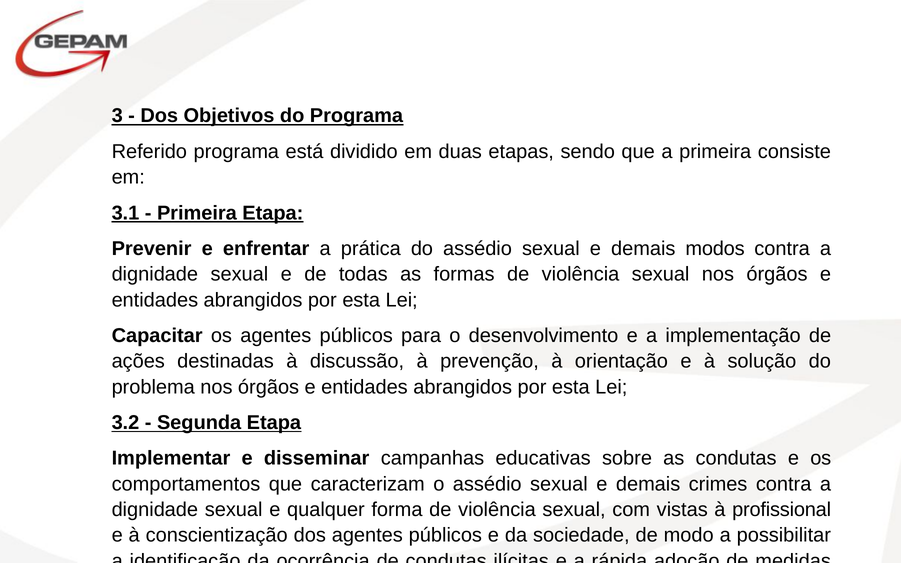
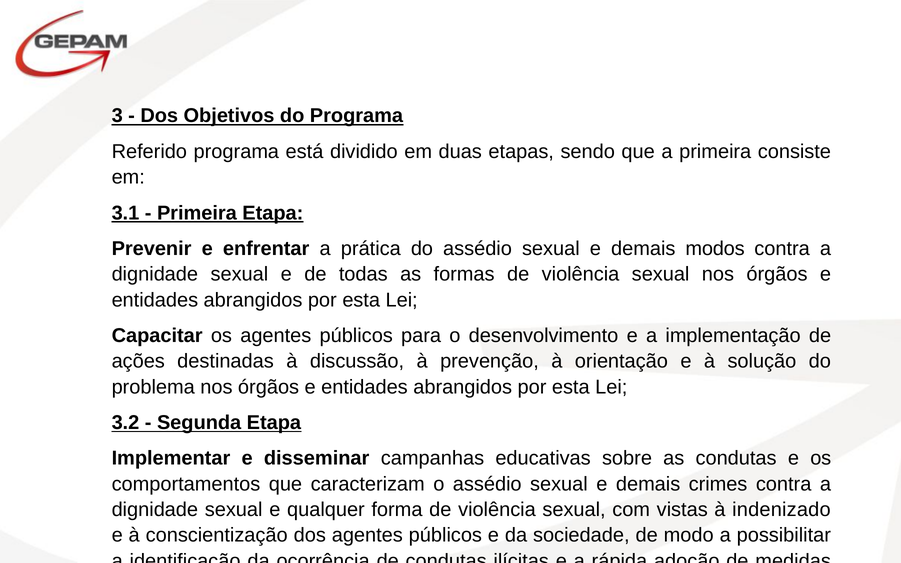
profissional: profissional -> indenizado
